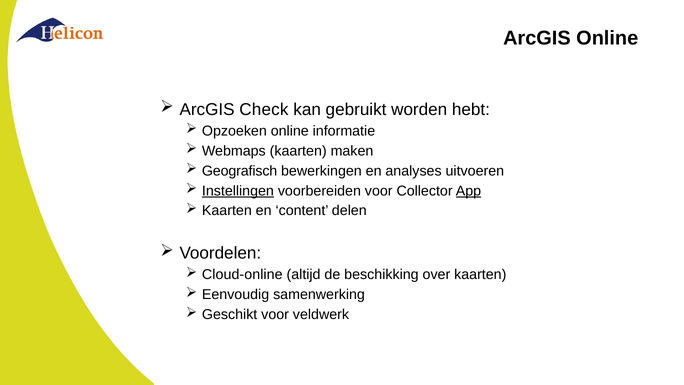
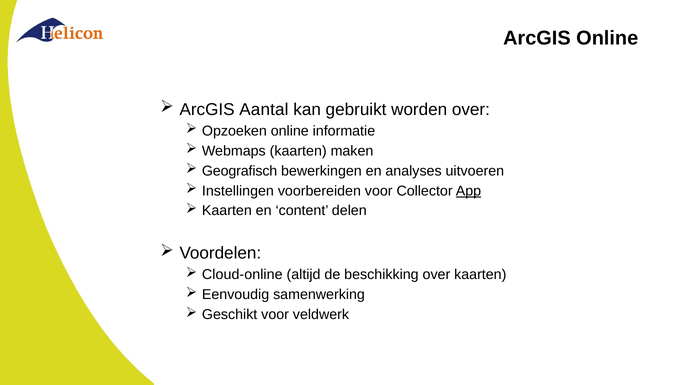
Check: Check -> Aantal
worden hebt: hebt -> over
Instellingen underline: present -> none
